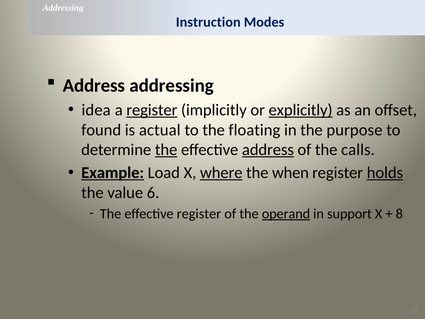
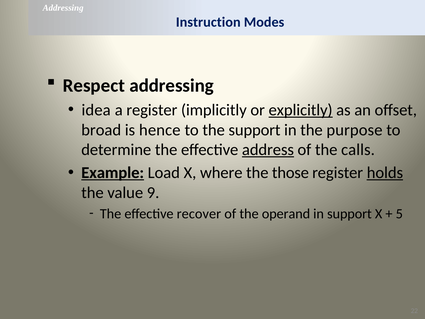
Address at (94, 86): Address -> Respect
register at (152, 110) underline: present -> none
found: found -> broad
actual: actual -> hence
the floating: floating -> support
the at (166, 150) underline: present -> none
where underline: present -> none
when: when -> those
6: 6 -> 9
effective register: register -> recover
operand underline: present -> none
8: 8 -> 5
